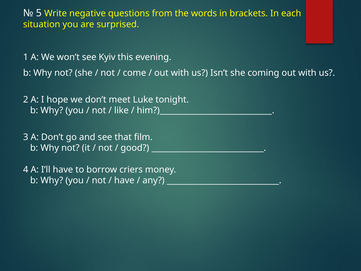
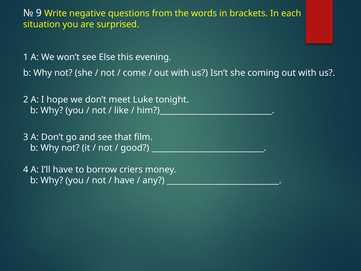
5: 5 -> 9
Kyiv: Kyiv -> Else
